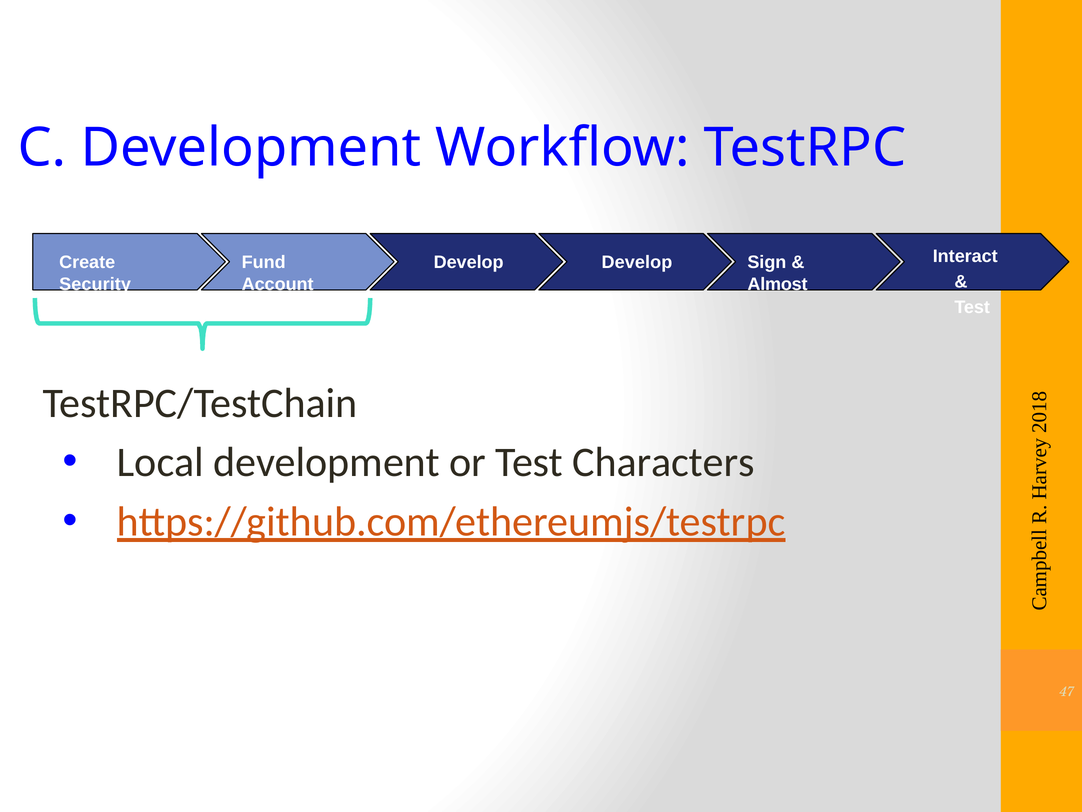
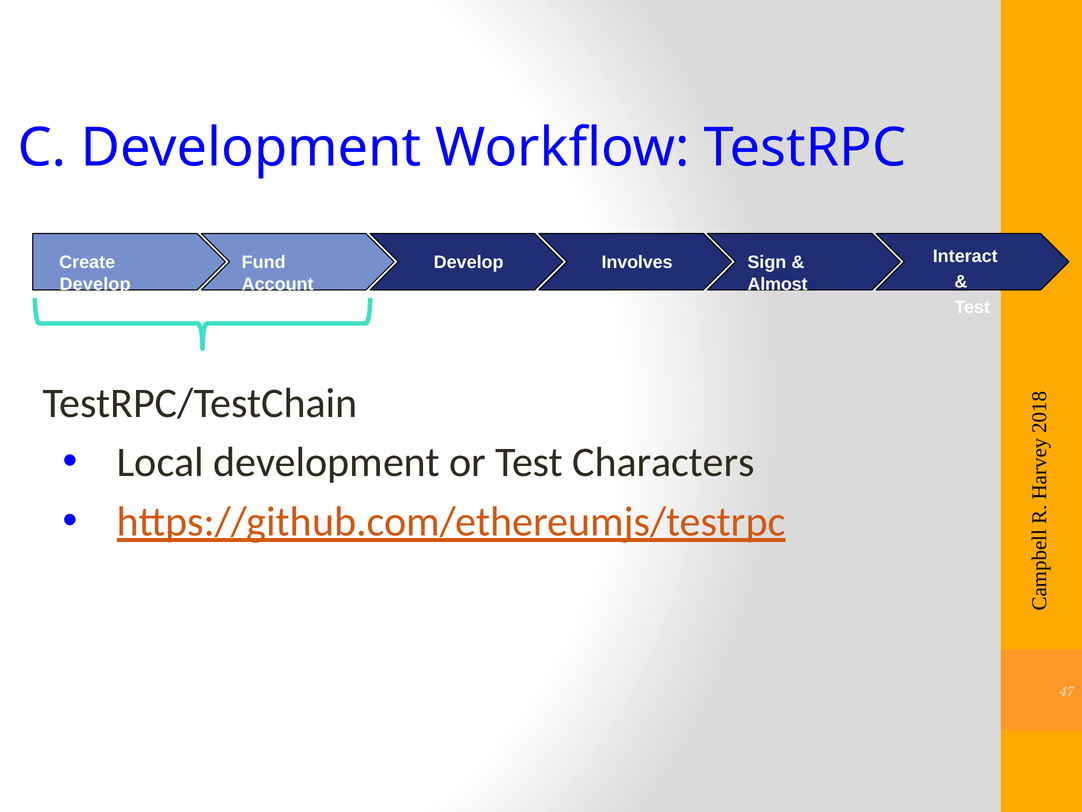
Develop Develop: Develop -> Involves
Security at (95, 284): Security -> Develop
